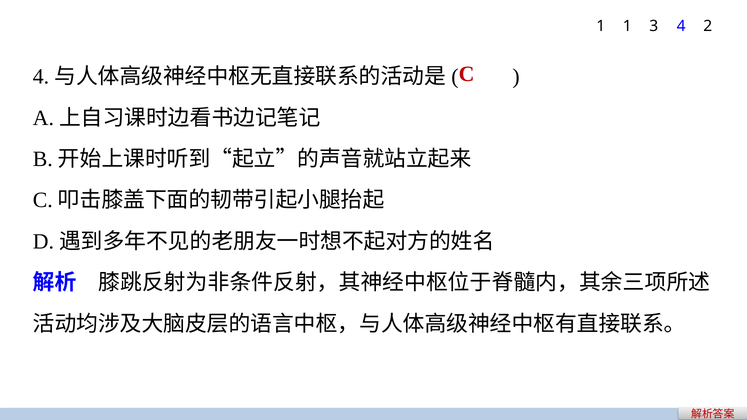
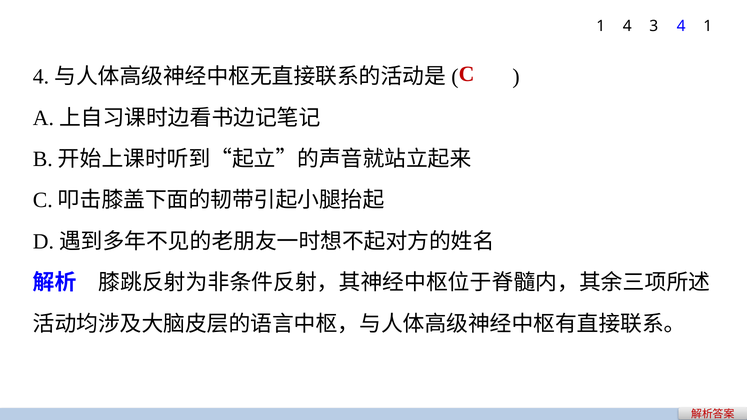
1 at (627, 26): 1 -> 4
4 2: 2 -> 1
